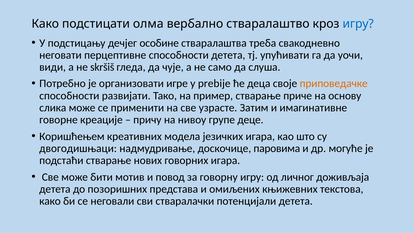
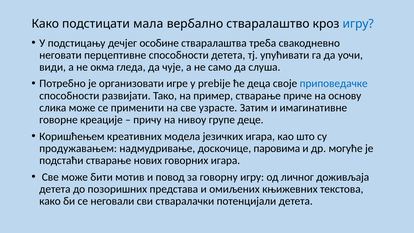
олма: олма -> мала
skršiš: skršiš -> окма
приповедачке colour: orange -> blue
двогодишњаци: двогодишњаци -> продужавањем
